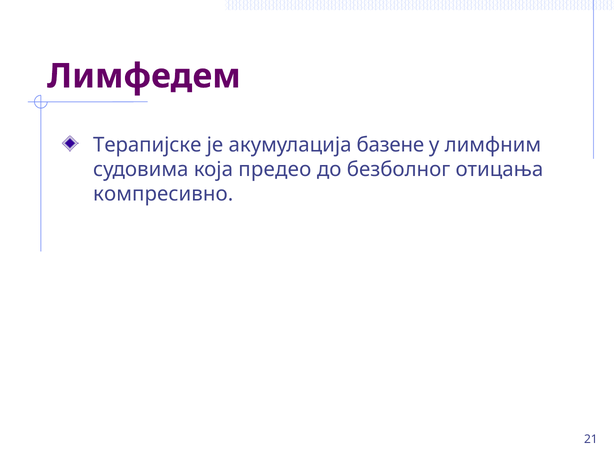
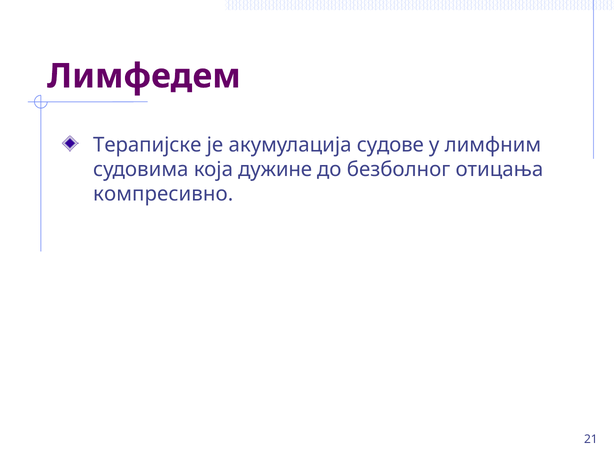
базене: базене -> судове
предео: предео -> дужине
